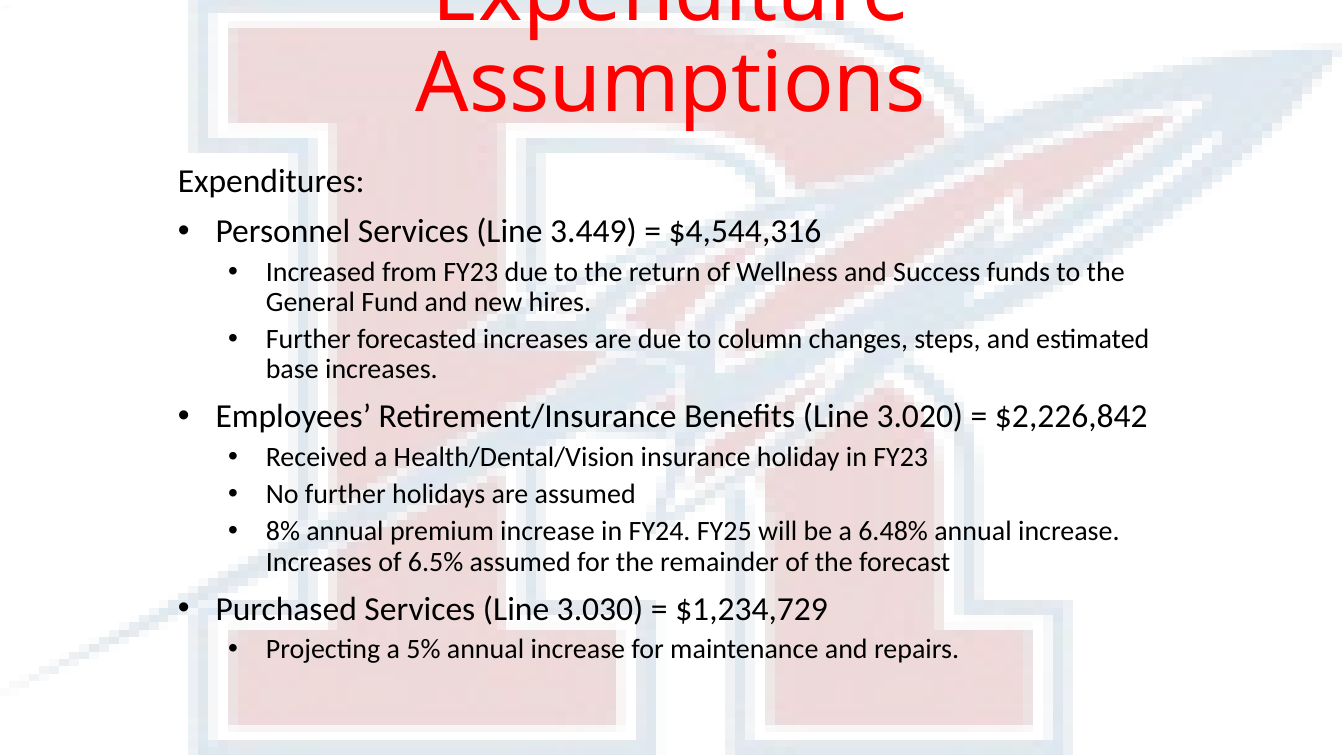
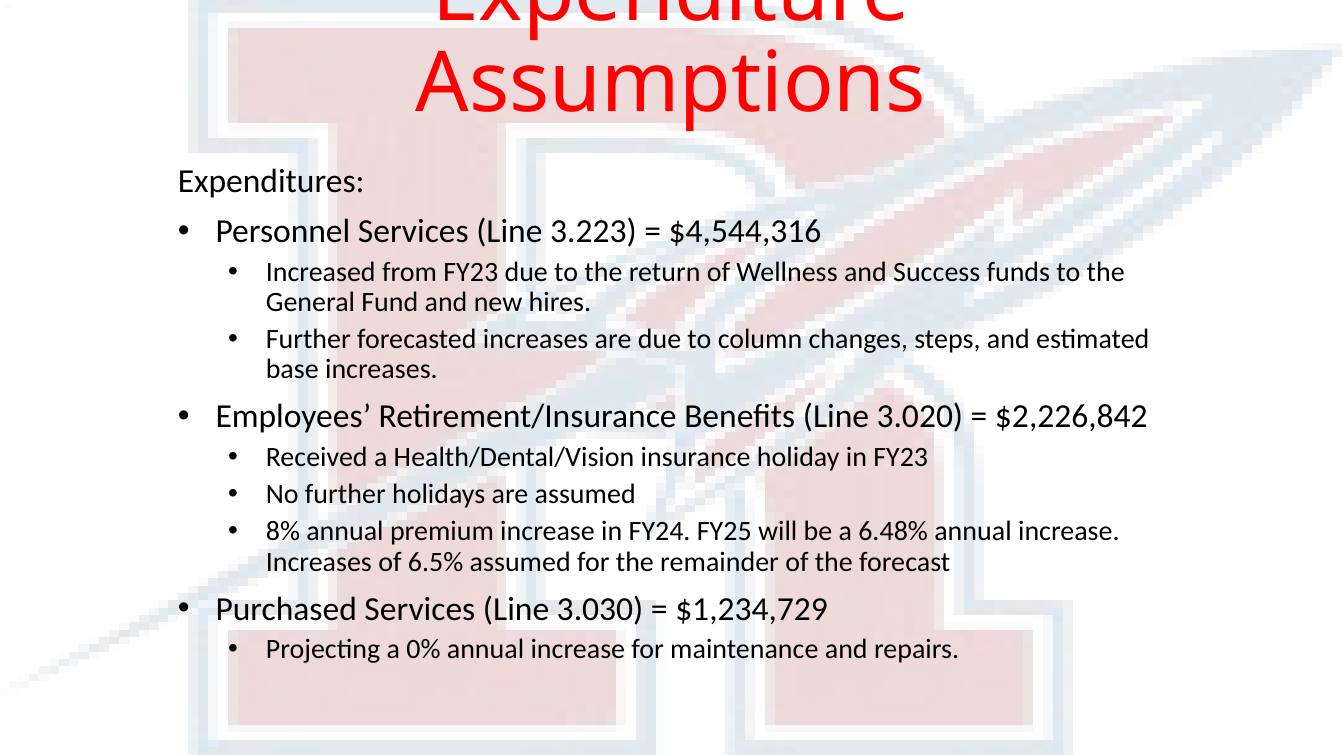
3.449: 3.449 -> 3.223
5%: 5% -> 0%
